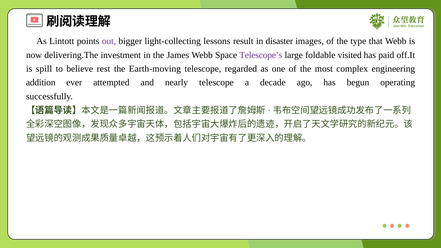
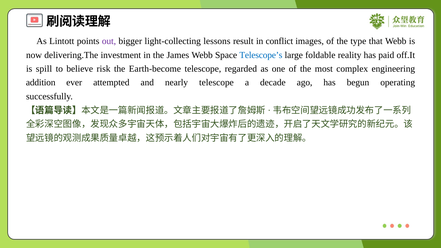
disaster: disaster -> conflict
Telescope’s colour: purple -> blue
visited: visited -> reality
rest: rest -> risk
Earth-moving: Earth-moving -> Earth-become
